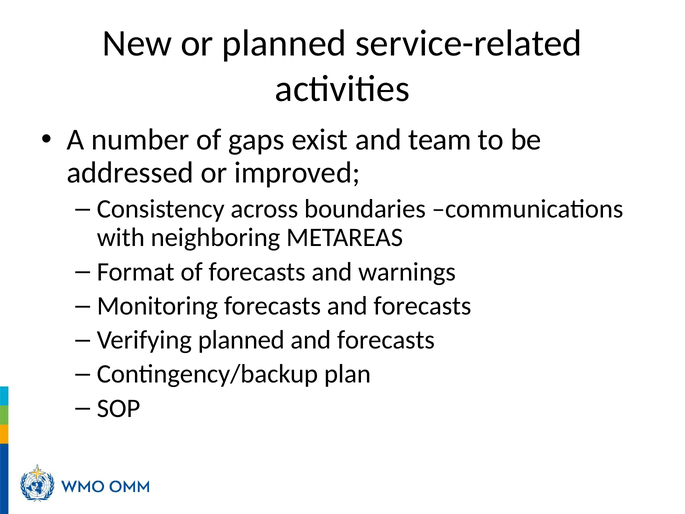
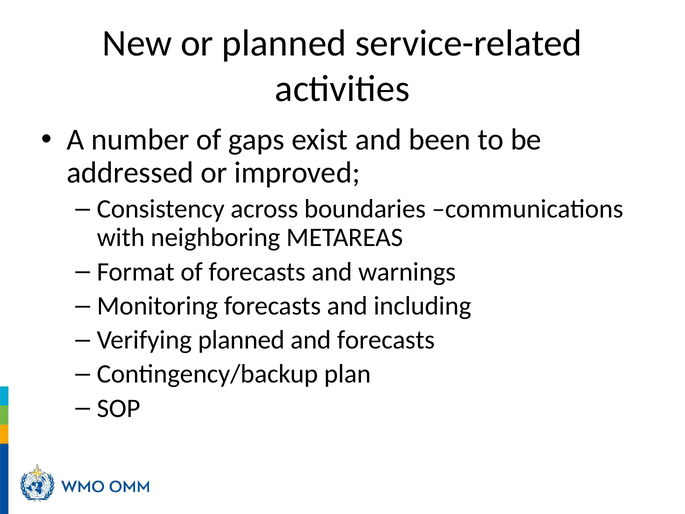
team: team -> been
forecasts and forecasts: forecasts -> including
